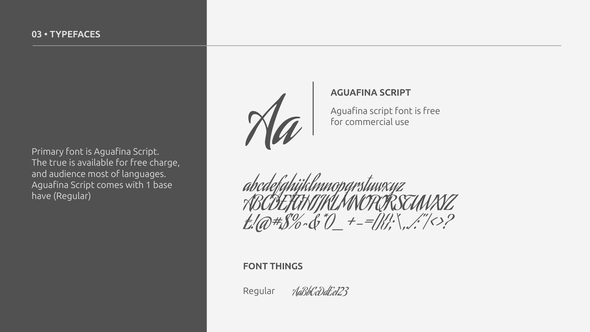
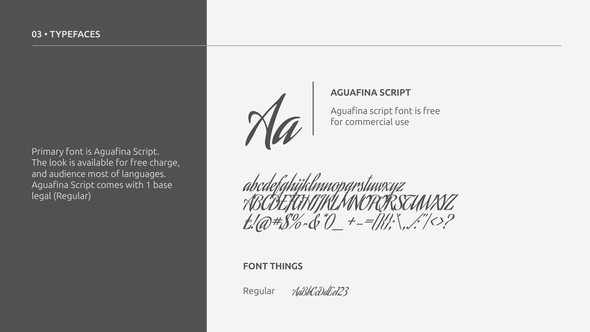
true: true -> look
have: have -> legal
